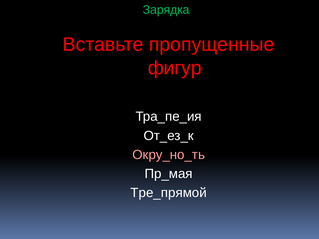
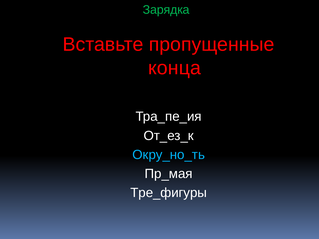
фигур: фигур -> конца
Окру_но_ть colour: pink -> light blue
Тре_прямой: Тре_прямой -> Тре_фигуры
